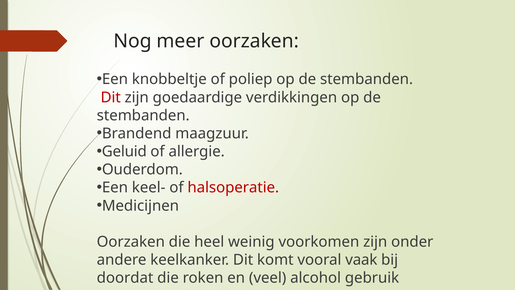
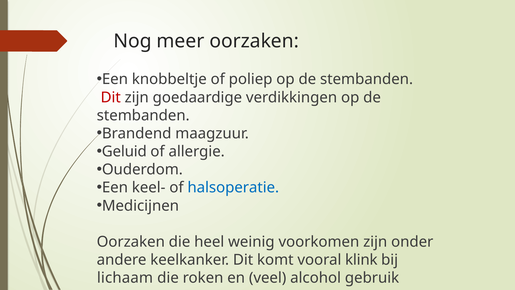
halsoperatie colour: red -> blue
vaak: vaak -> klink
doordat: doordat -> lichaam
